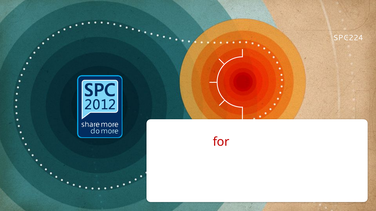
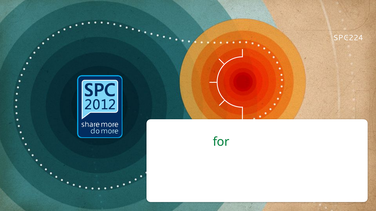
for colour: red -> green
